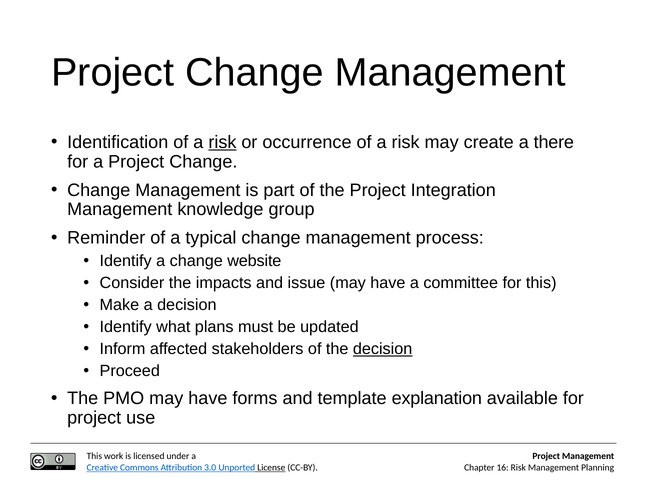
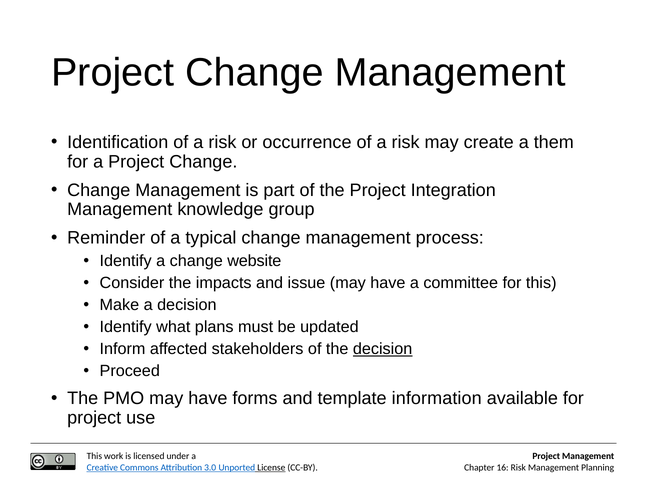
risk at (222, 142) underline: present -> none
there: there -> them
explanation: explanation -> information
